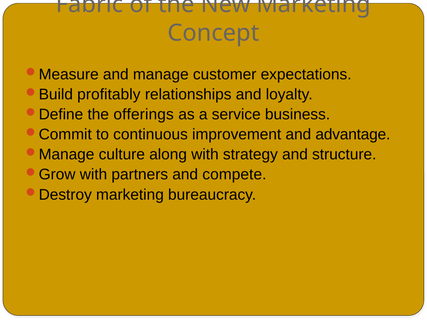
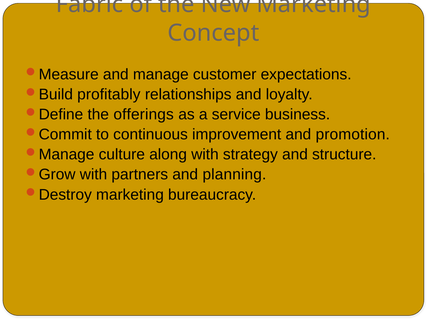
advantage: advantage -> promotion
compete: compete -> planning
